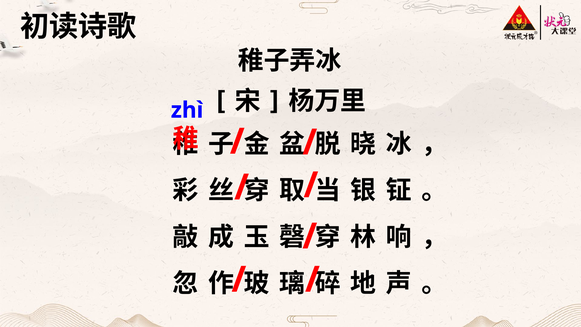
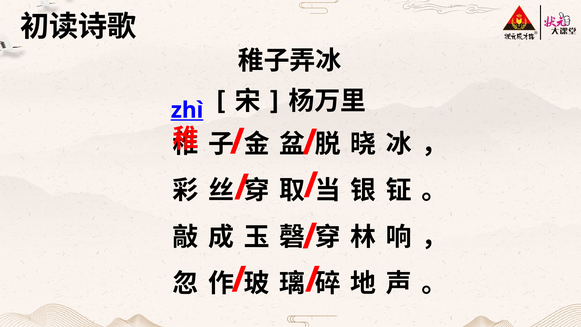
zhì underline: none -> present
